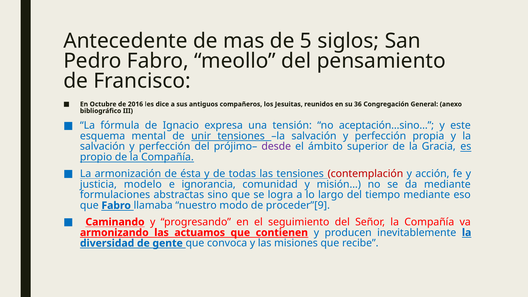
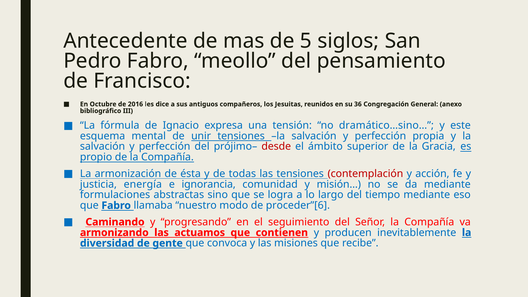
aceptación…sino…: aceptación…sino… -> dramático…sino…
desde colour: purple -> red
modelo: modelo -> energía
proceder”[9: proceder”[9 -> proceder”[6
